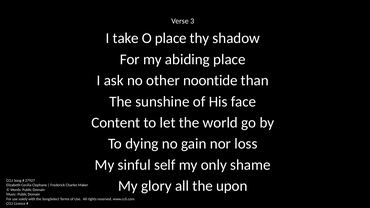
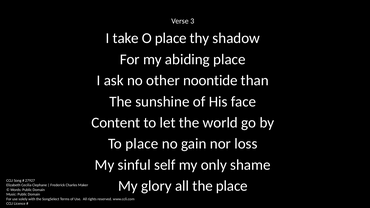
To dying: dying -> place
the upon: upon -> place
